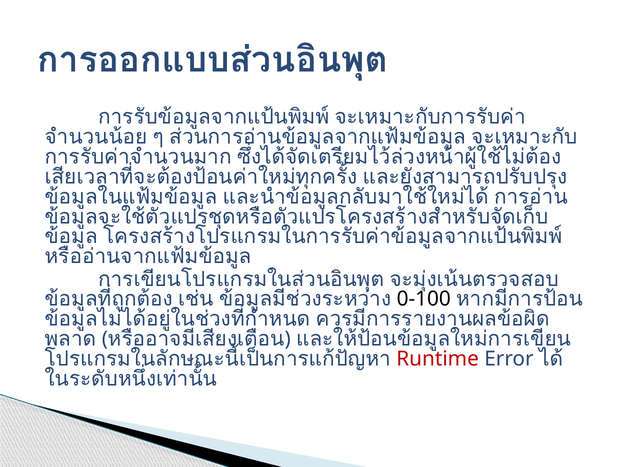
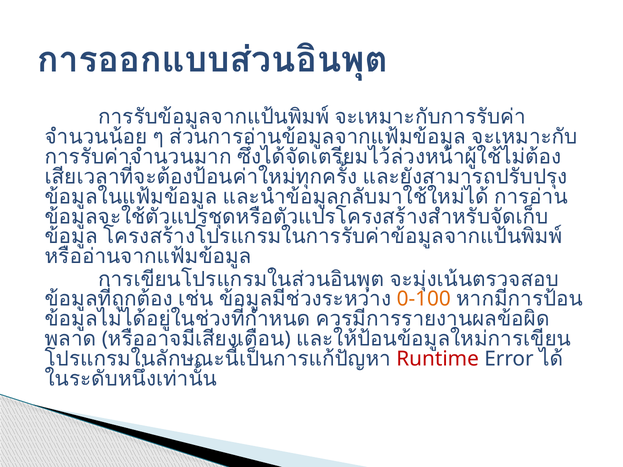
0-100 colour: black -> orange
